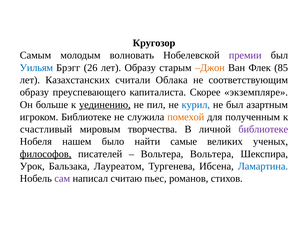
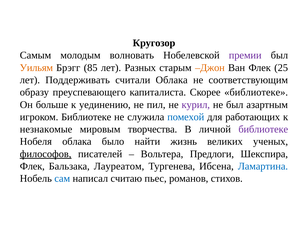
Уильям colour: blue -> orange
26: 26 -> 85
лет Образу: Образу -> Разных
85: 85 -> 25
Казахстанских: Казахстанских -> Поддерживать
Скорее экземпляре: экземпляре -> библиотеке
уединению underline: present -> none
курил colour: blue -> purple
помехой colour: orange -> blue
полученным: полученным -> работающих
счастливый: счастливый -> незнакомые
Нобеля нашем: нашем -> облака
самые: самые -> жизнь
Вольтера Вольтера: Вольтера -> Предлоги
Урок at (32, 166): Урок -> Флек
сам colour: purple -> blue
